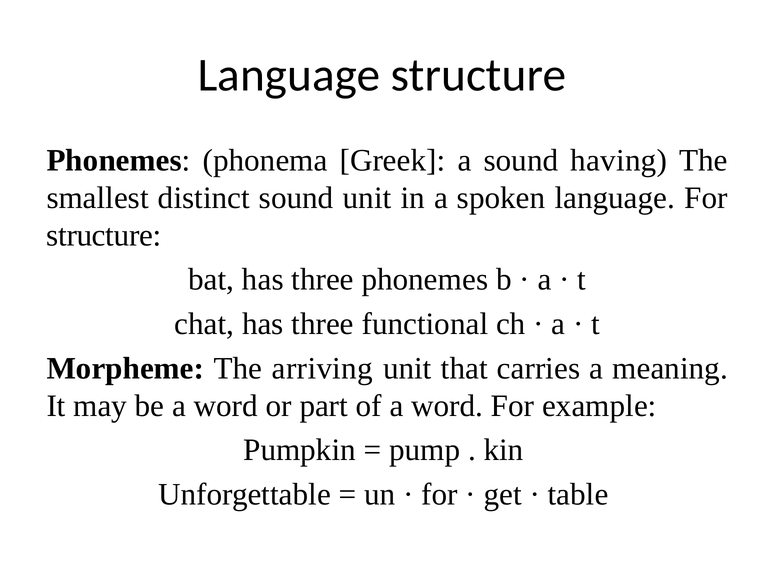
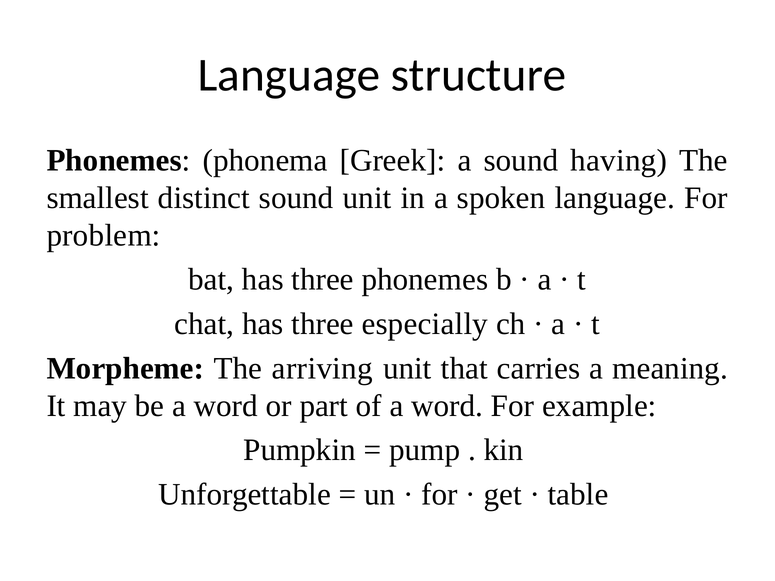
structure at (104, 235): structure -> problem
functional: functional -> especially
